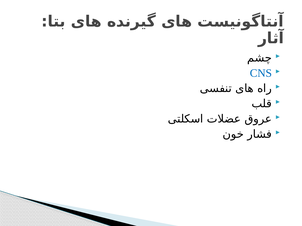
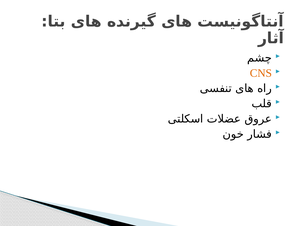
CNS colour: blue -> orange
